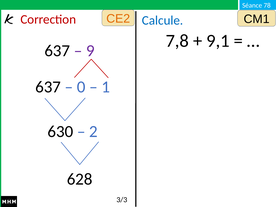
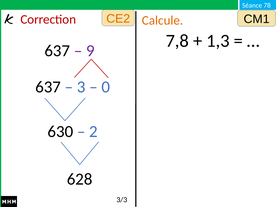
Calcule colour: blue -> orange
9,1: 9,1 -> 1,3
0: 0 -> 3
1: 1 -> 0
